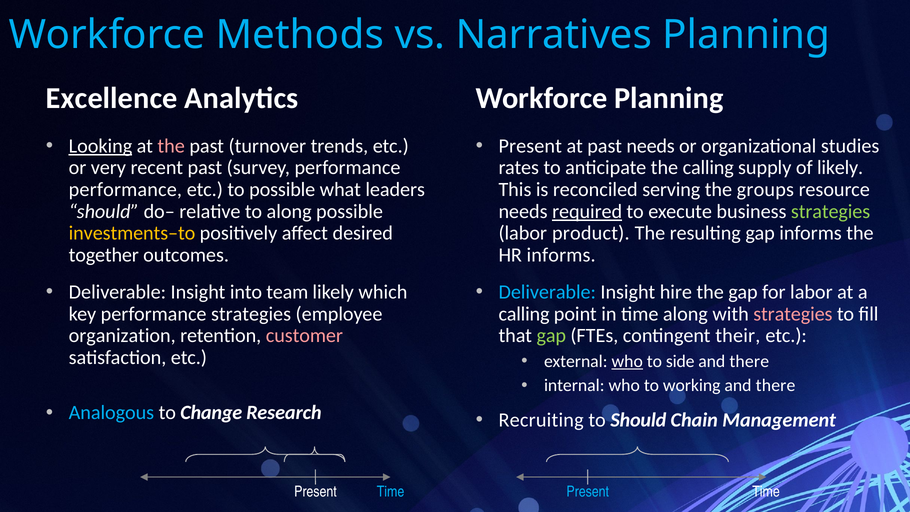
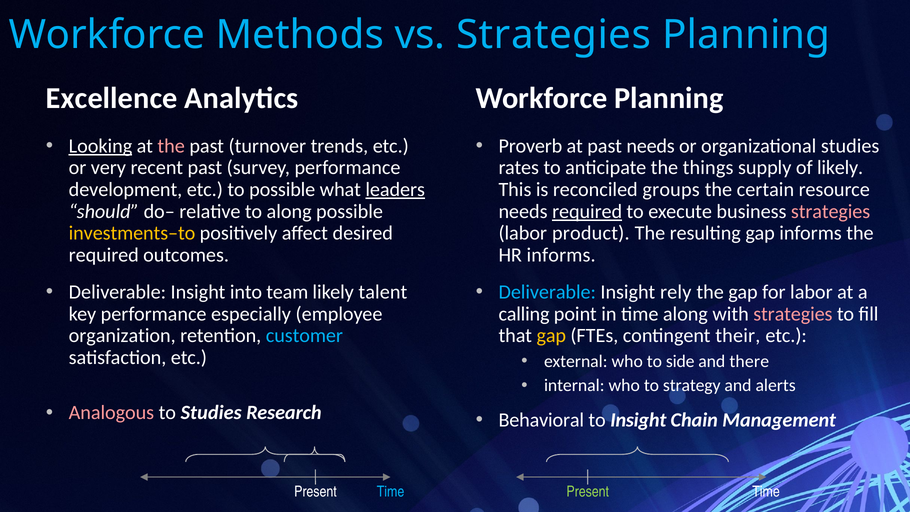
vs Narratives: Narratives -> Strategies
Present at (530, 146): Present -> Proverb
the calling: calling -> things
performance at (125, 190): performance -> development
leaders underline: none -> present
serving: serving -> groups
groups: groups -> certain
strategies at (831, 211) colour: light green -> pink
together at (104, 255): together -> required
which: which -> talent
hire: hire -> rely
performance strategies: strategies -> especially
customer colour: pink -> light blue
gap at (551, 336) colour: light green -> yellow
who at (627, 361) underline: present -> none
working: working -> strategy
there at (776, 385): there -> alerts
Analogous colour: light blue -> pink
to Change: Change -> Studies
Recruiting: Recruiting -> Behavioral
to Should: Should -> Insight
Present at (588, 492) colour: light blue -> light green
